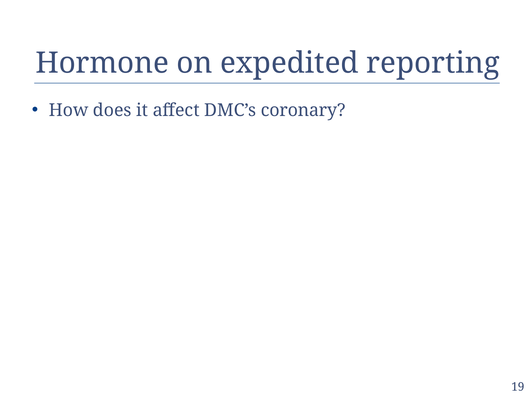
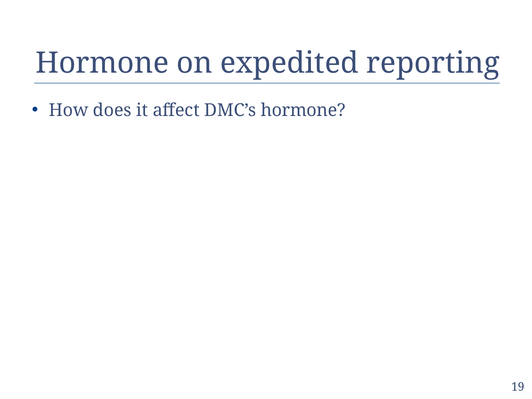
DMC’s coronary: coronary -> hormone
